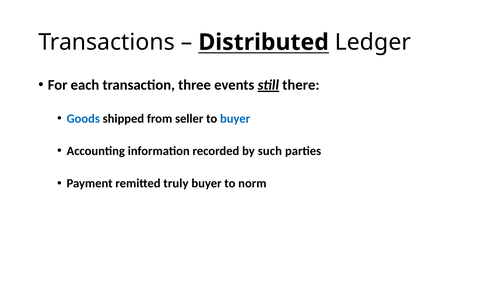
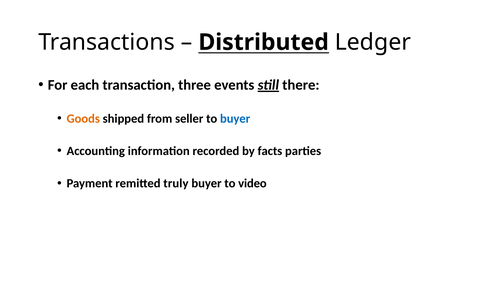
Goods colour: blue -> orange
such: such -> facts
norm: norm -> video
